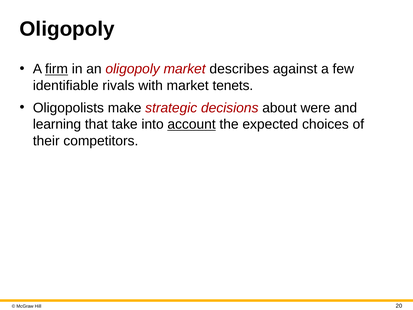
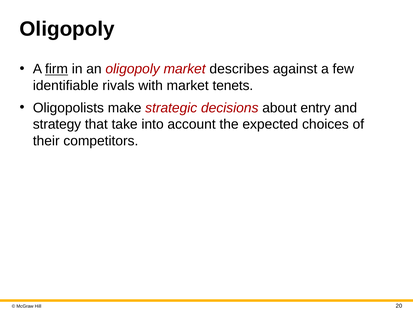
were: were -> entry
learning: learning -> strategy
account underline: present -> none
